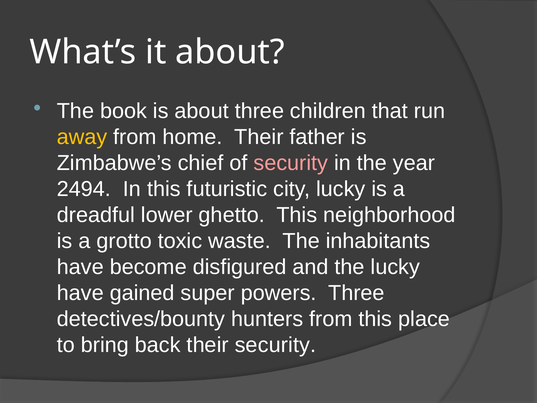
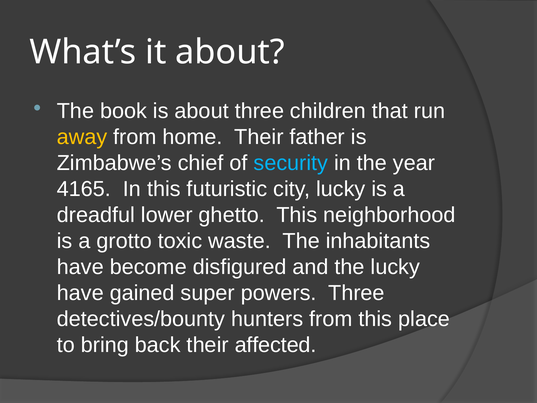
security at (291, 163) colour: pink -> light blue
2494: 2494 -> 4165
their security: security -> affected
